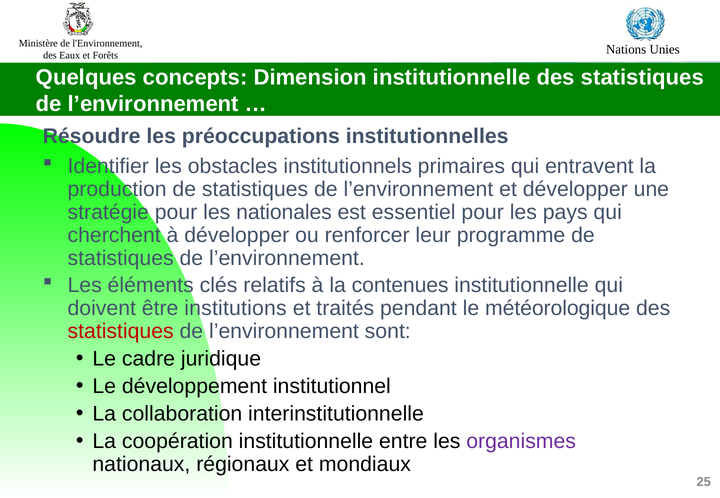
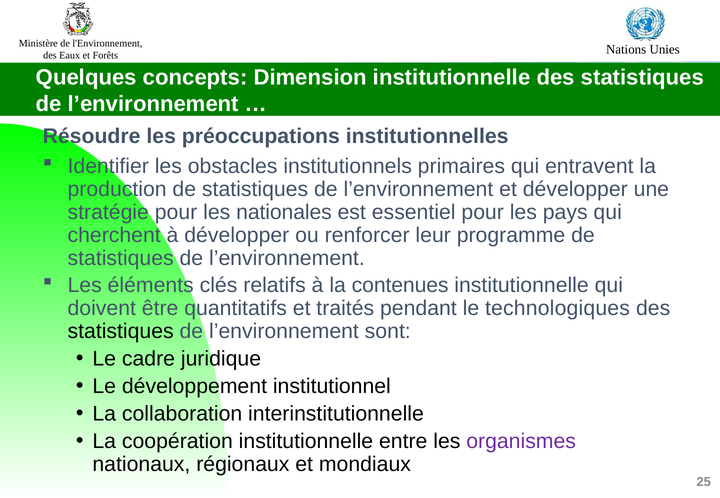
institutions: institutions -> quantitatifs
météorologique: météorologique -> technologiques
statistiques at (121, 332) colour: red -> black
